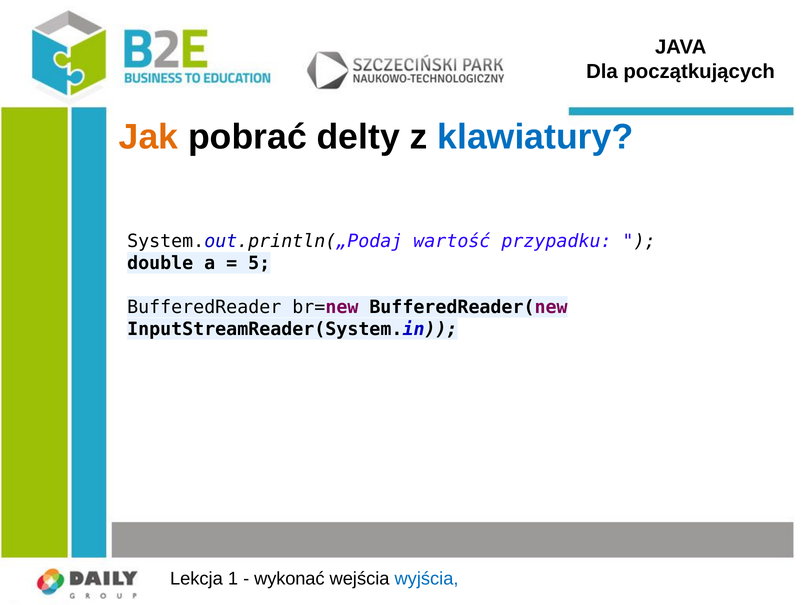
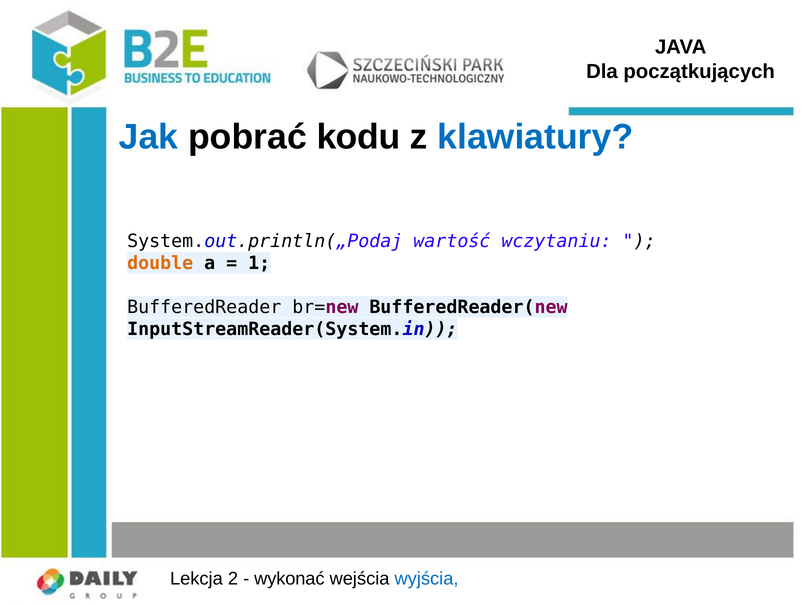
Jak colour: orange -> blue
delty: delty -> kodu
przypadku: przypadku -> wczytaniu
double colour: black -> orange
5: 5 -> 1
1: 1 -> 2
